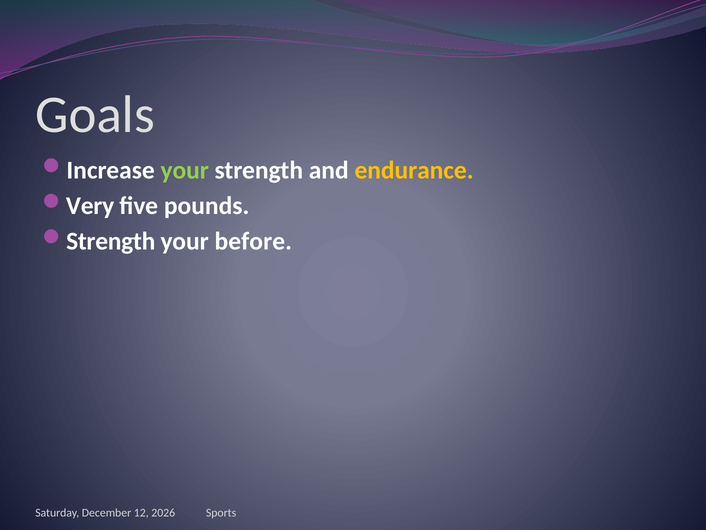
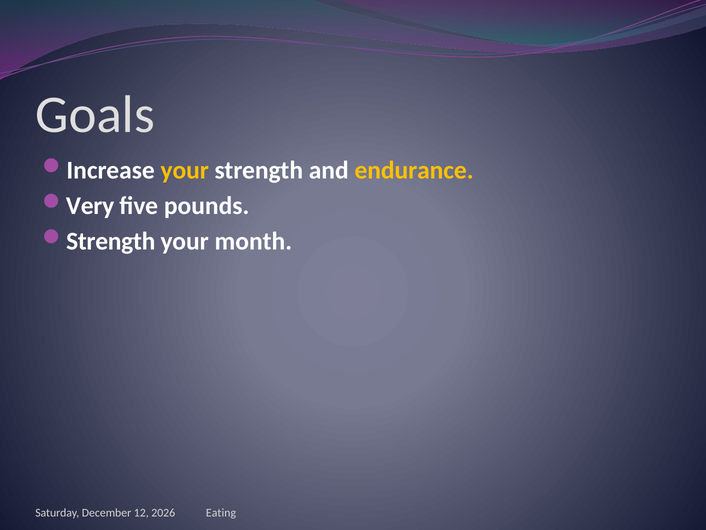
your at (185, 170) colour: light green -> yellow
before: before -> month
Sports: Sports -> Eating
